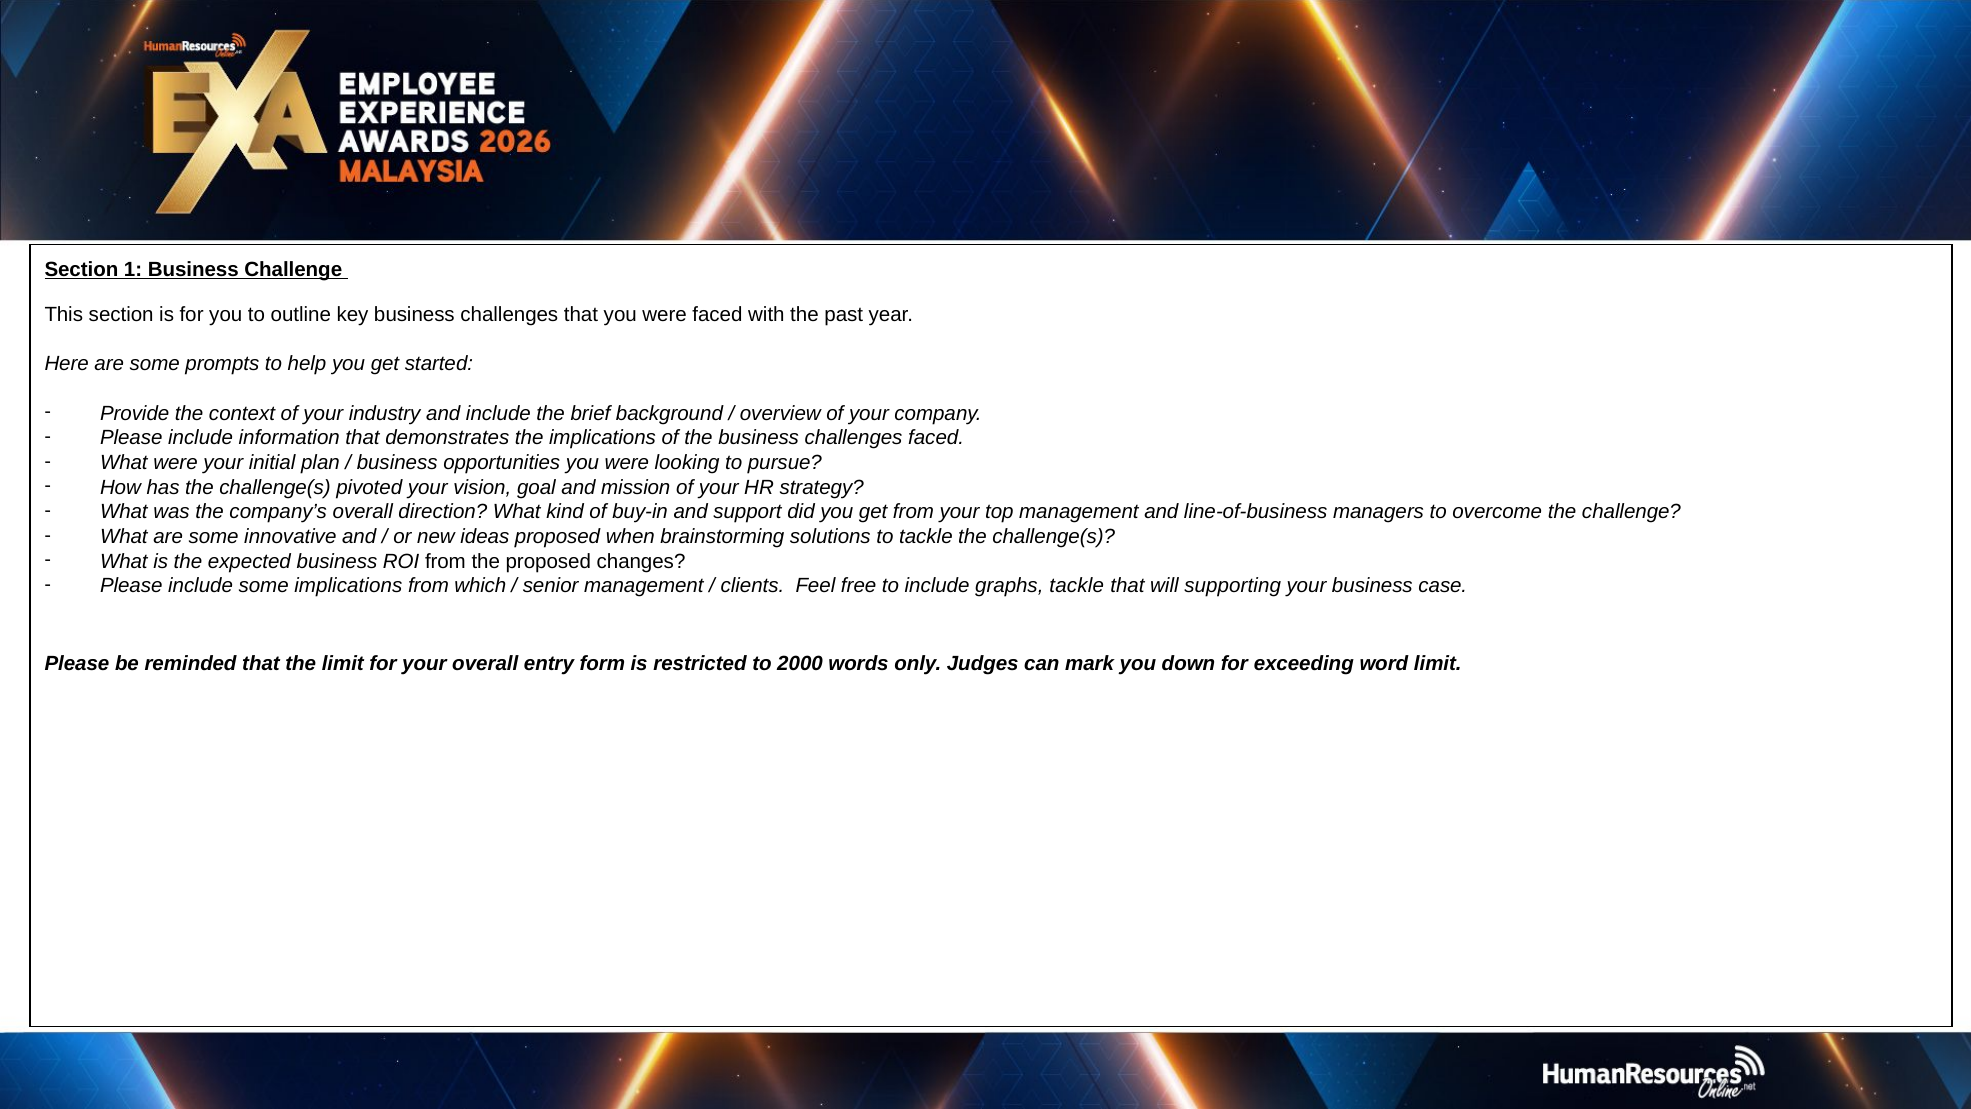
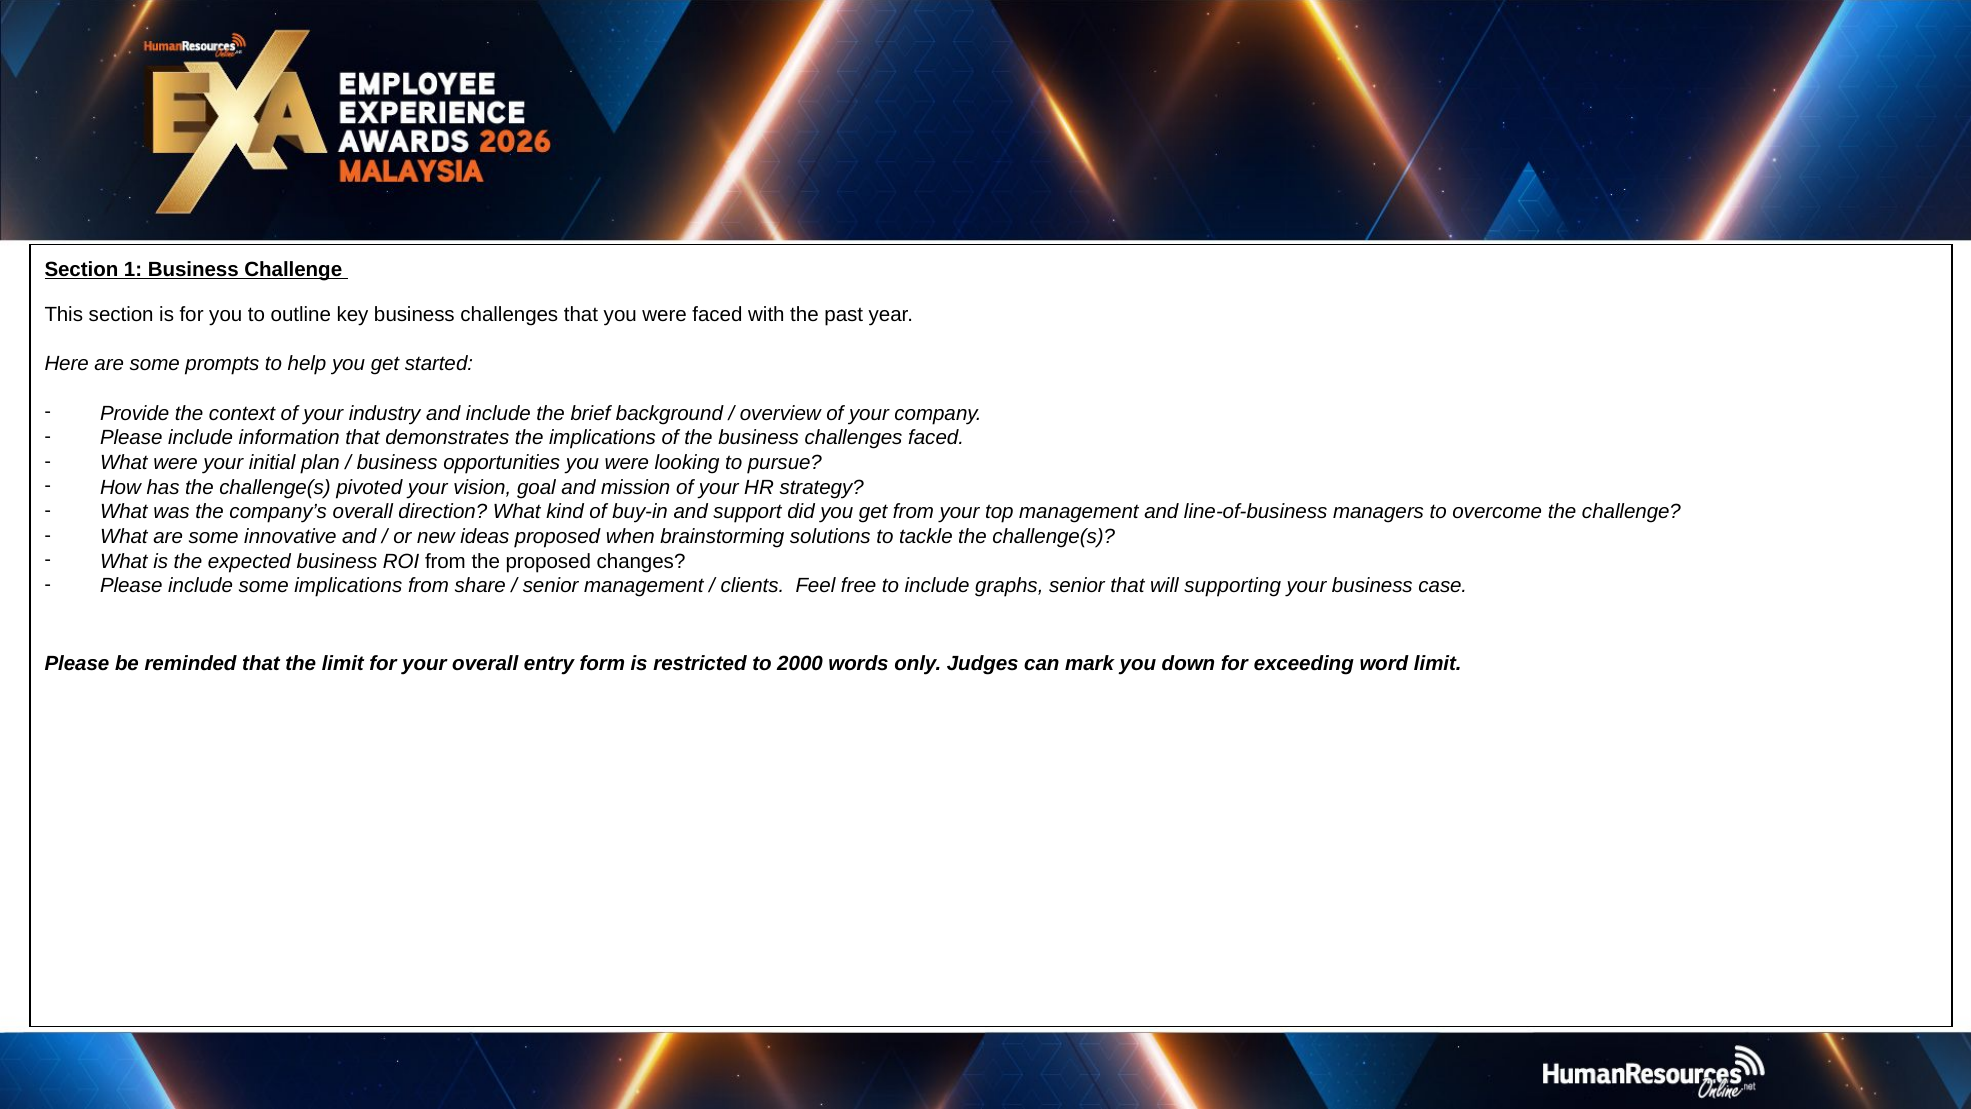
which: which -> share
graphs tackle: tackle -> senior
